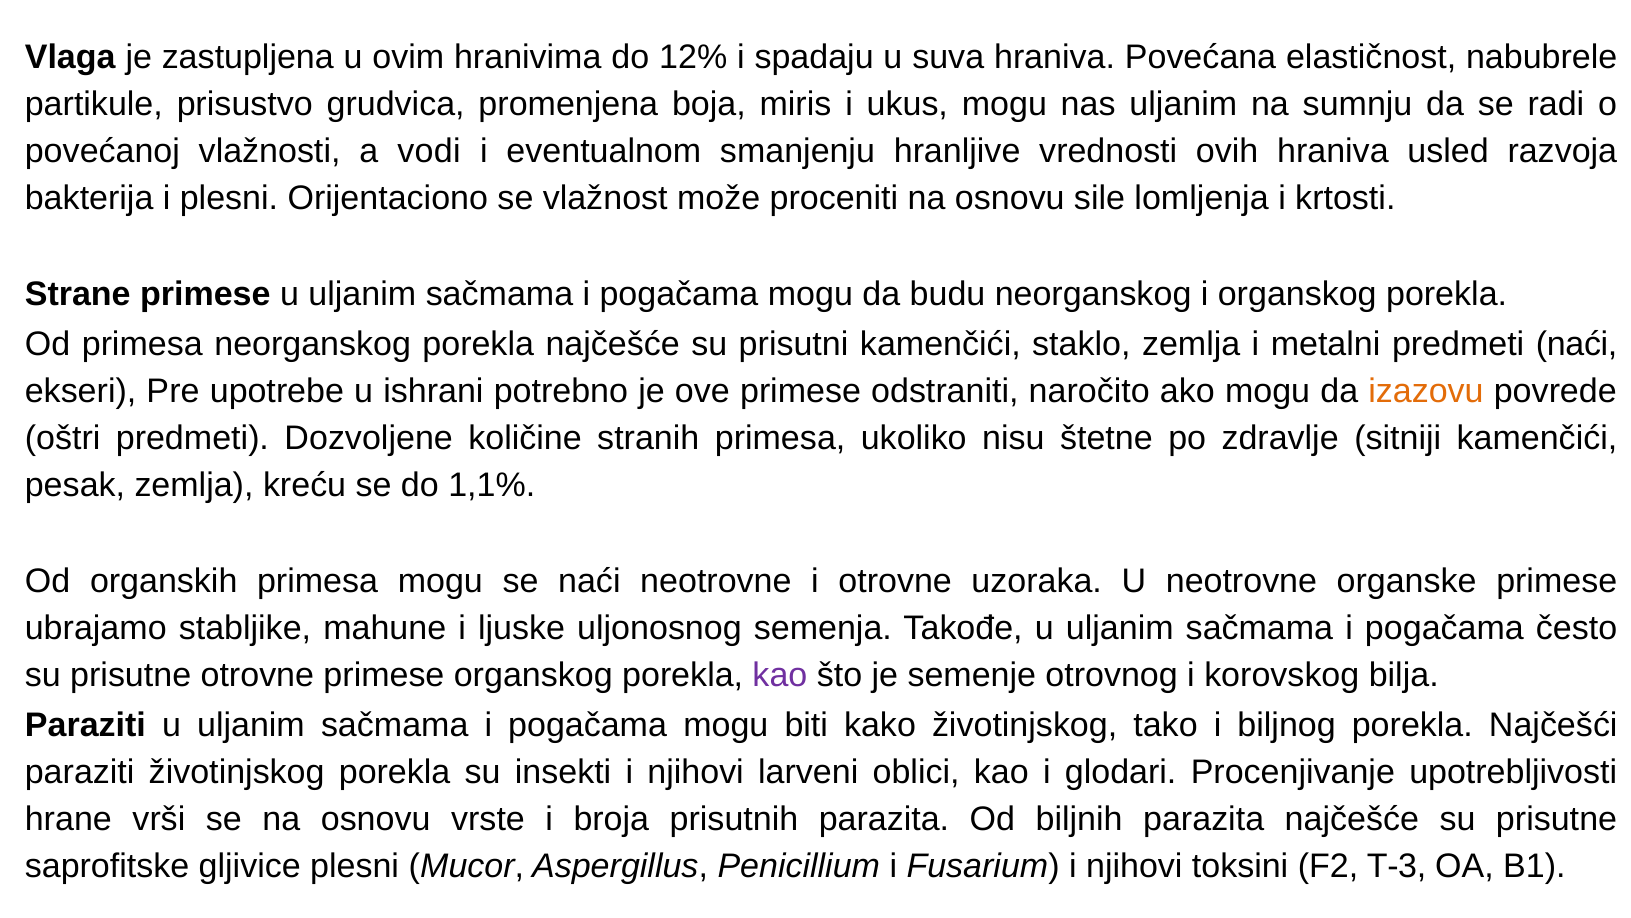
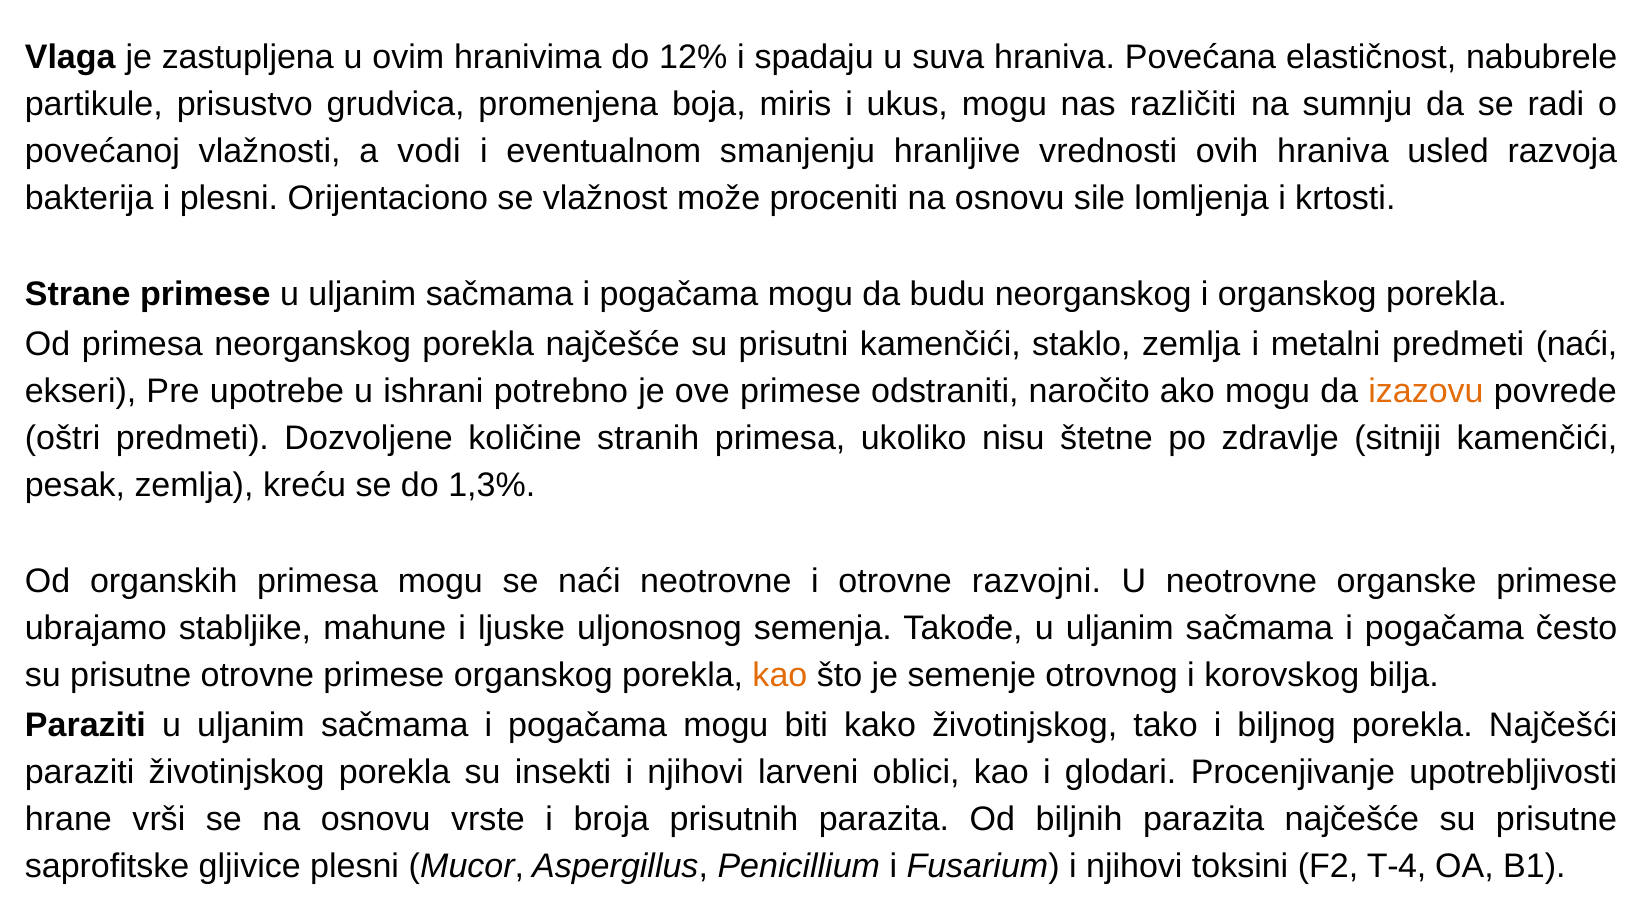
nas uljanim: uljanim -> različiti
1,1%: 1,1% -> 1,3%
uzoraka: uzoraka -> razvojni
kao at (780, 675) colour: purple -> orange
T-3: T-3 -> T-4
